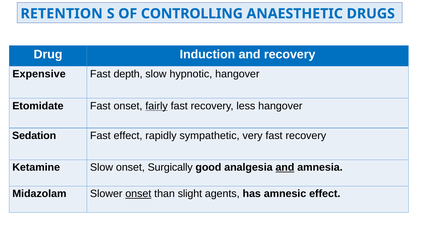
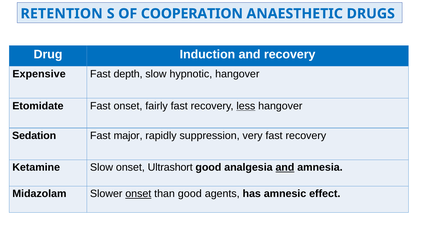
CONTROLLING: CONTROLLING -> COOPERATION
fairly underline: present -> none
less underline: none -> present
Fast effect: effect -> major
sympathetic: sympathetic -> suppression
Surgically: Surgically -> Ultrashort
than slight: slight -> good
